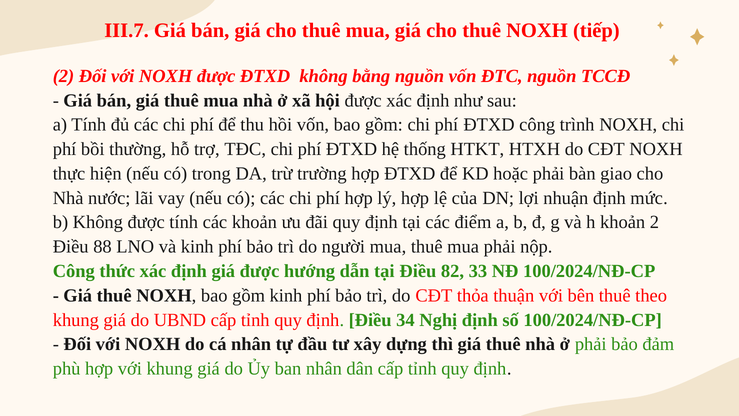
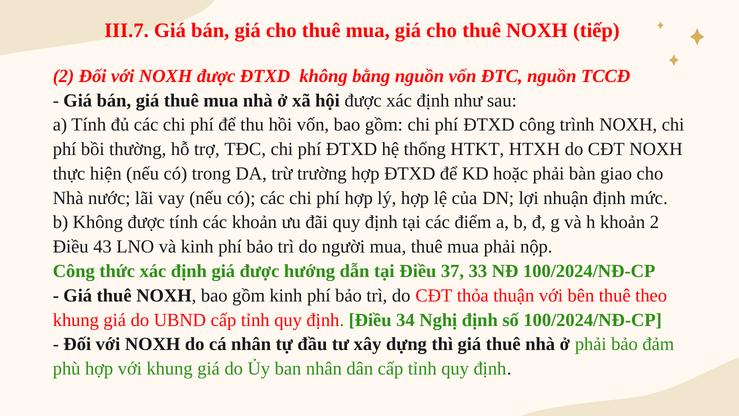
88: 88 -> 43
82: 82 -> 37
